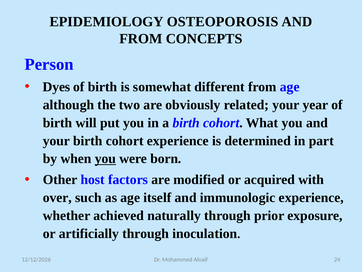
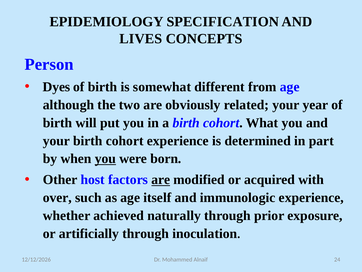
OSTEOPOROSIS: OSTEOPOROSIS -> SPECIFICATION
FROM at (141, 39): FROM -> LIVES
are at (161, 179) underline: none -> present
